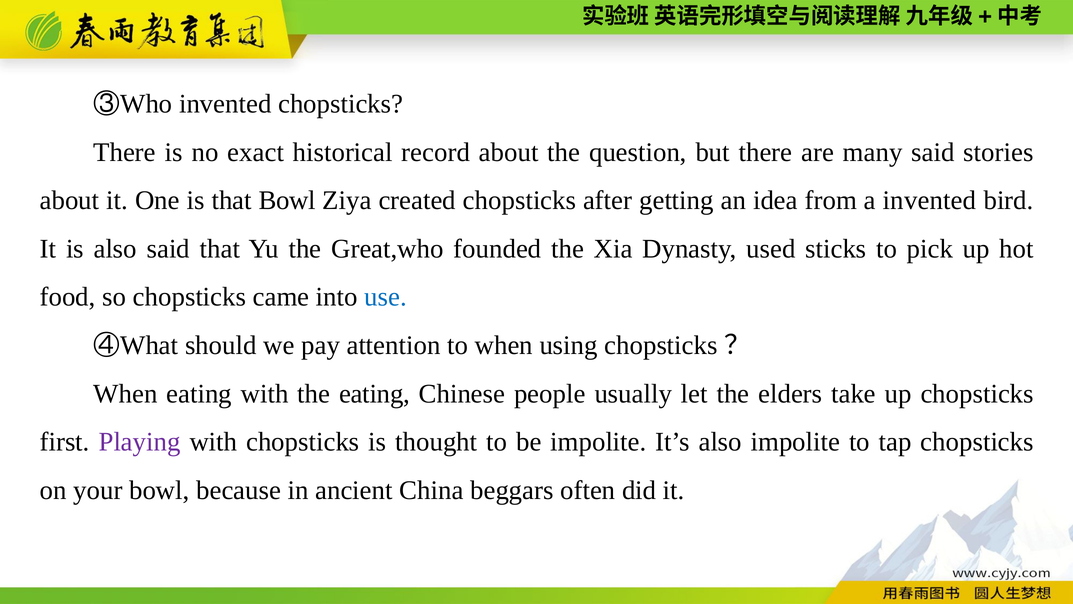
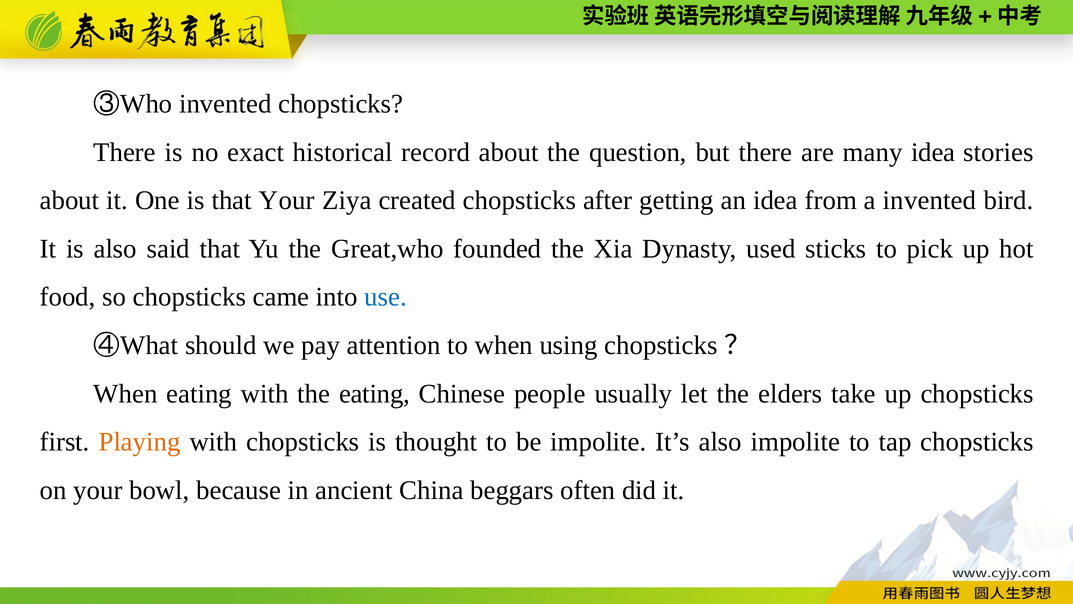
many said: said -> idea
that Bowl: Bowl -> Your
Playing colour: purple -> orange
